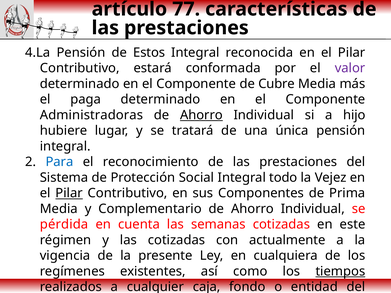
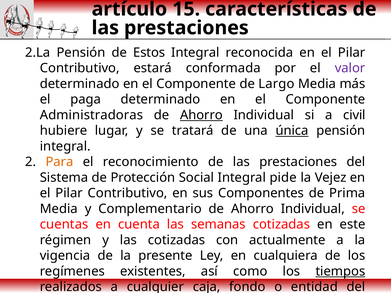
77: 77 -> 15
4.La: 4.La -> 2.La
Cubre: Cubre -> Largo
hijo: hijo -> civil
única underline: none -> present
Para colour: blue -> orange
todo: todo -> pide
Pilar at (69, 193) underline: present -> none
pérdida: pérdida -> cuentas
